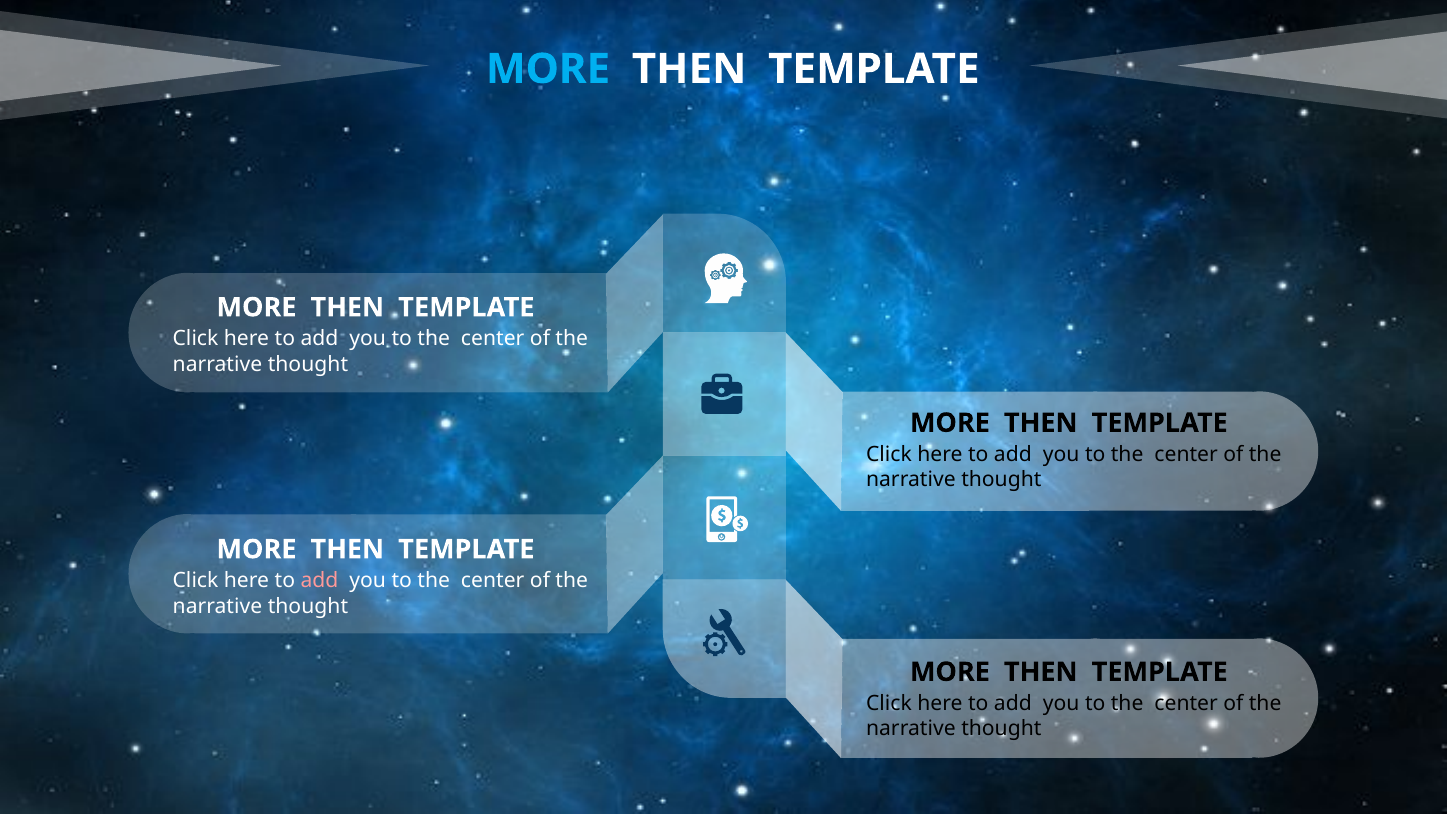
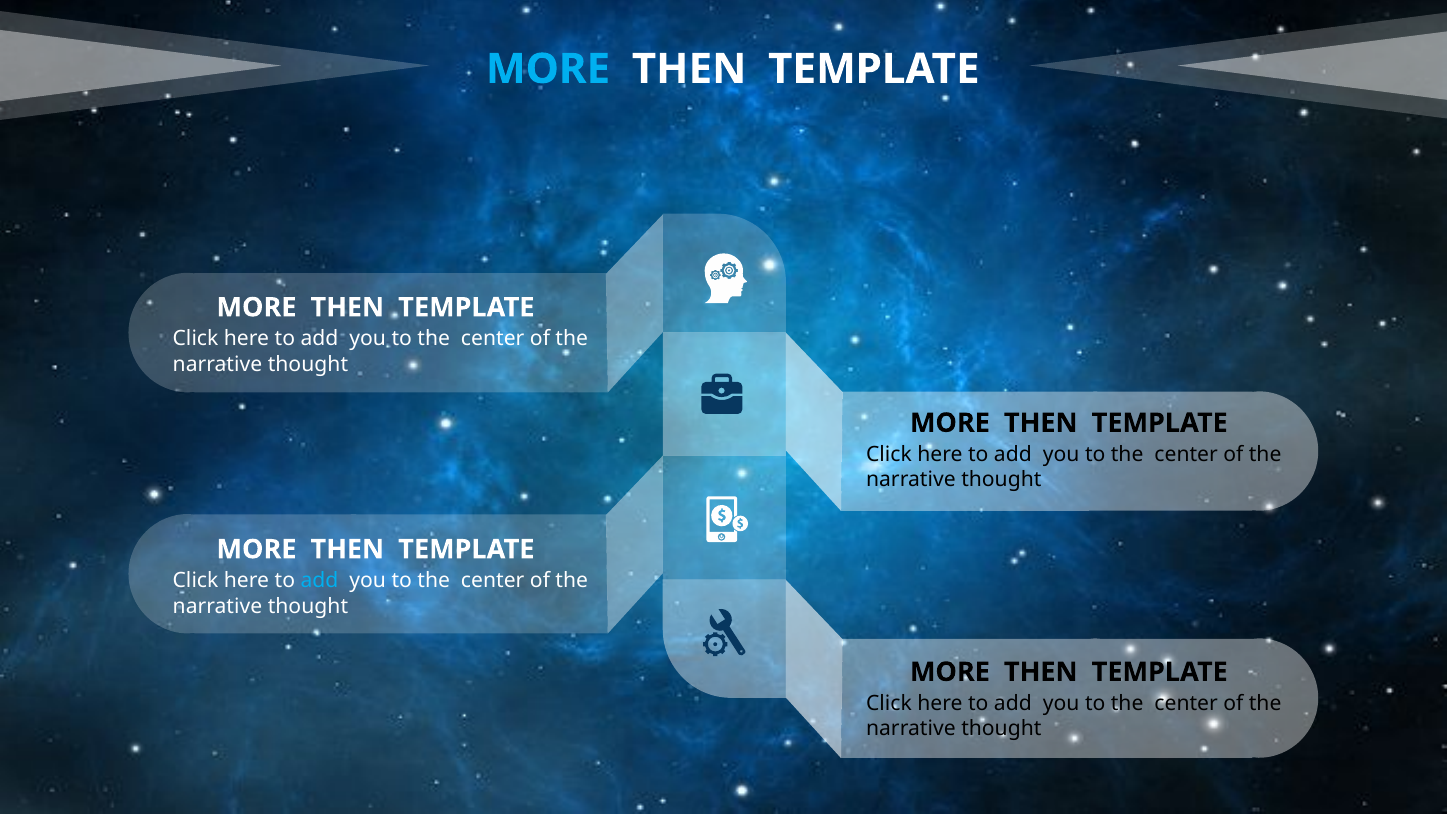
add at (319, 581) colour: pink -> light blue
